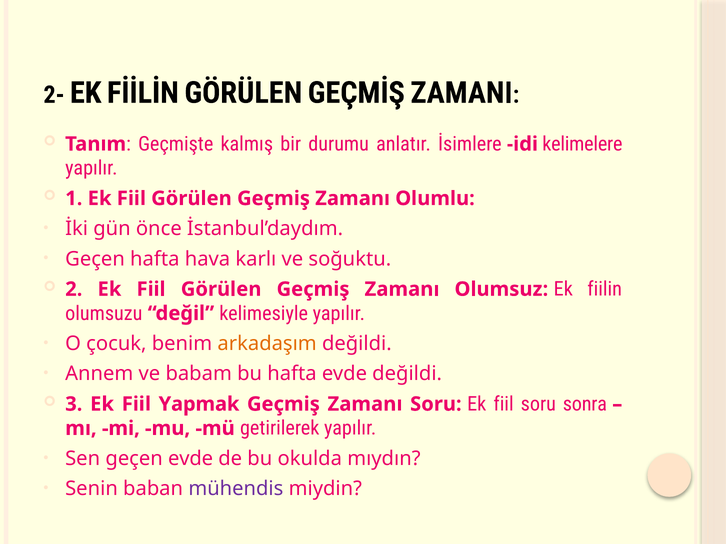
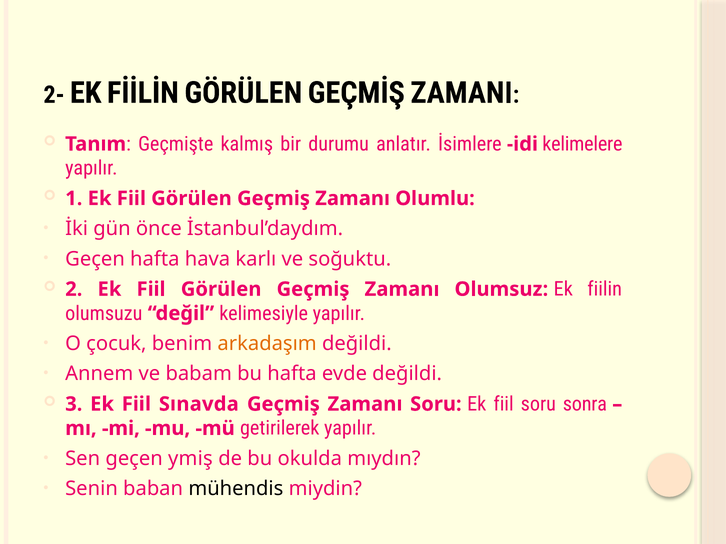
Yapmak: Yapmak -> Sınavda
geçen evde: evde -> ymiş
mühendis colour: purple -> black
